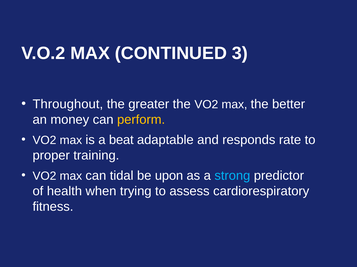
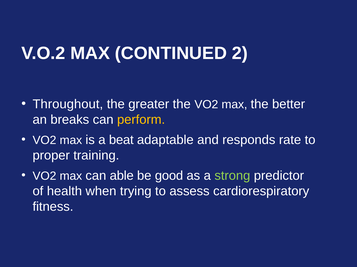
3: 3 -> 2
money: money -> breaks
tidal: tidal -> able
upon: upon -> good
strong colour: light blue -> light green
